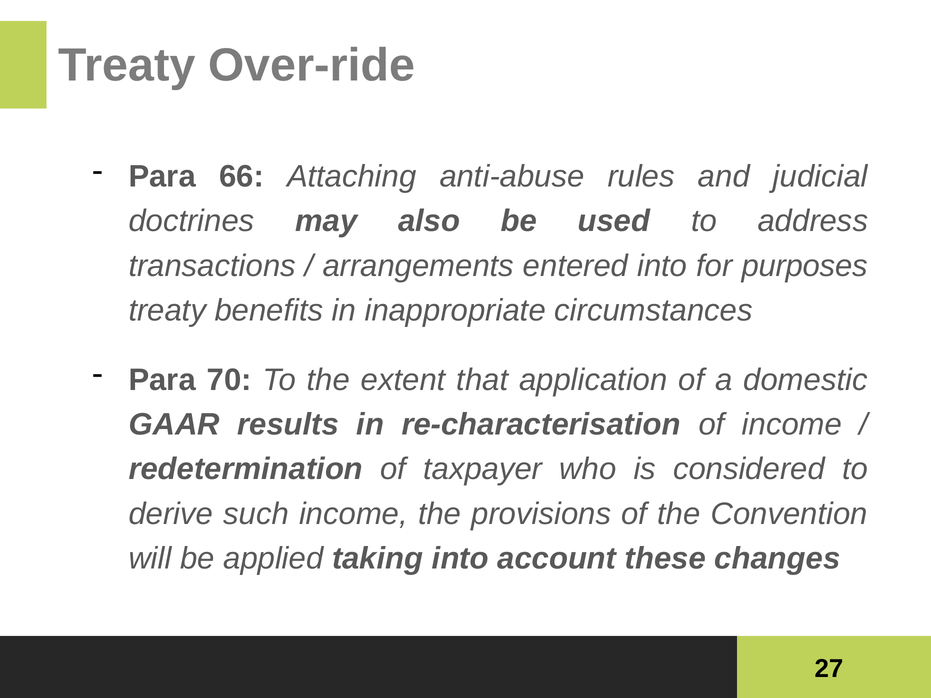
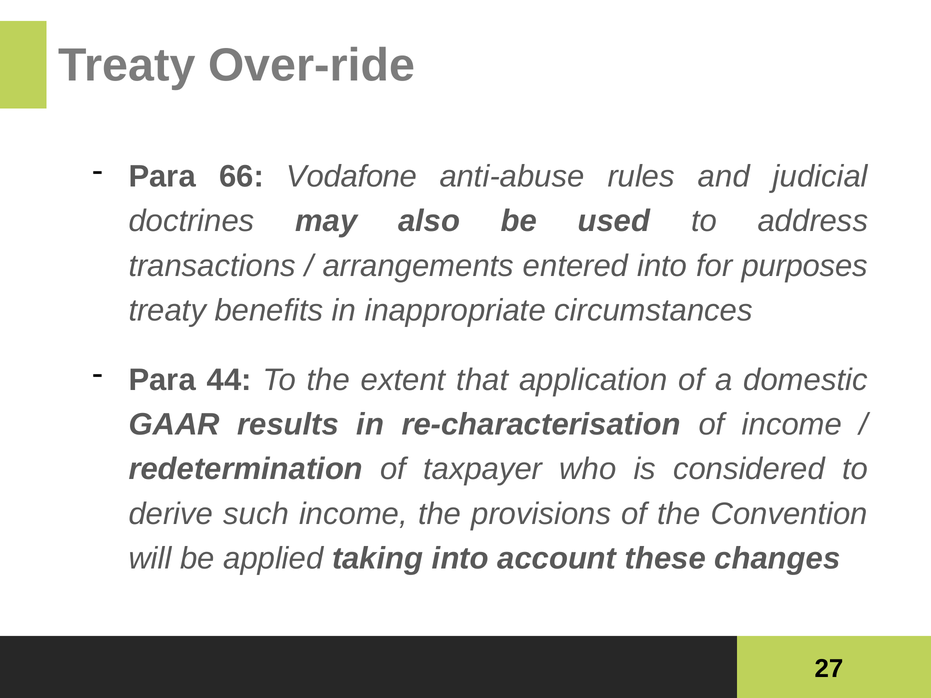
Attaching: Attaching -> Vodafone
70: 70 -> 44
